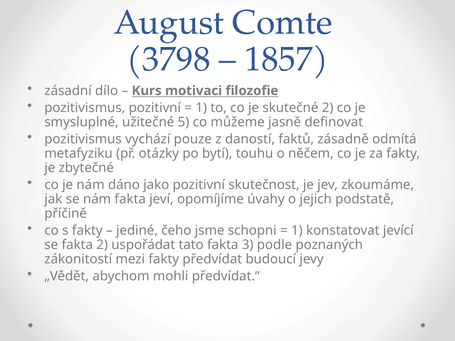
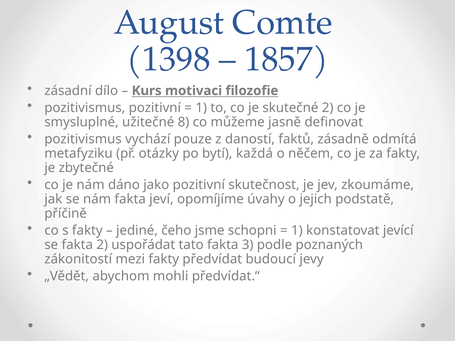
3798: 3798 -> 1398
5: 5 -> 8
touhu: touhu -> každá
